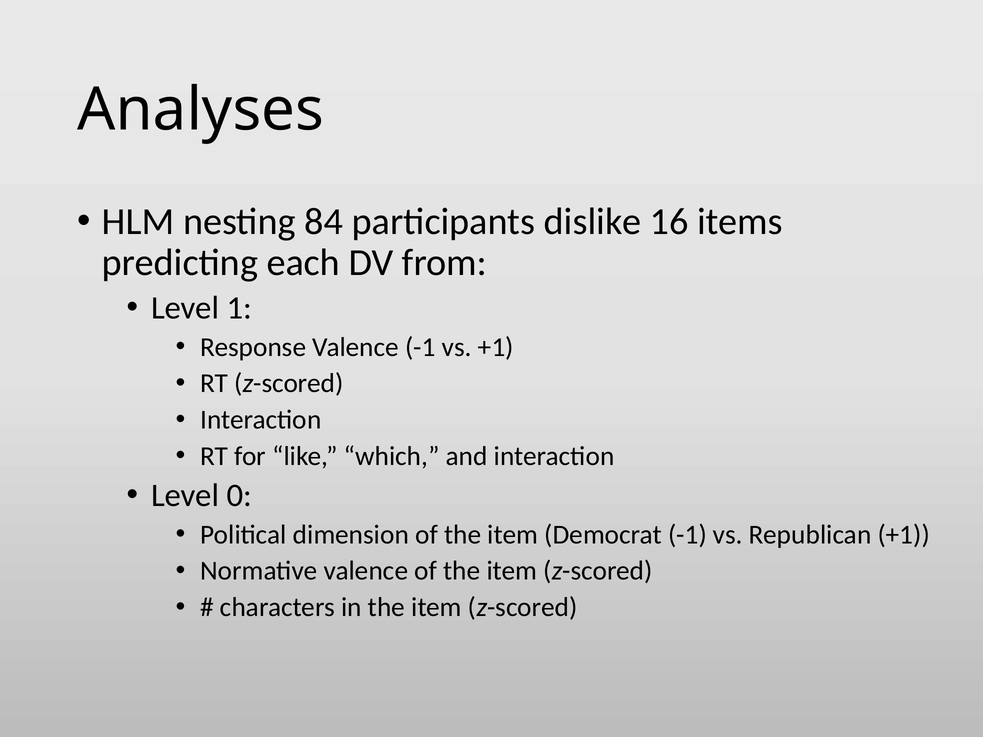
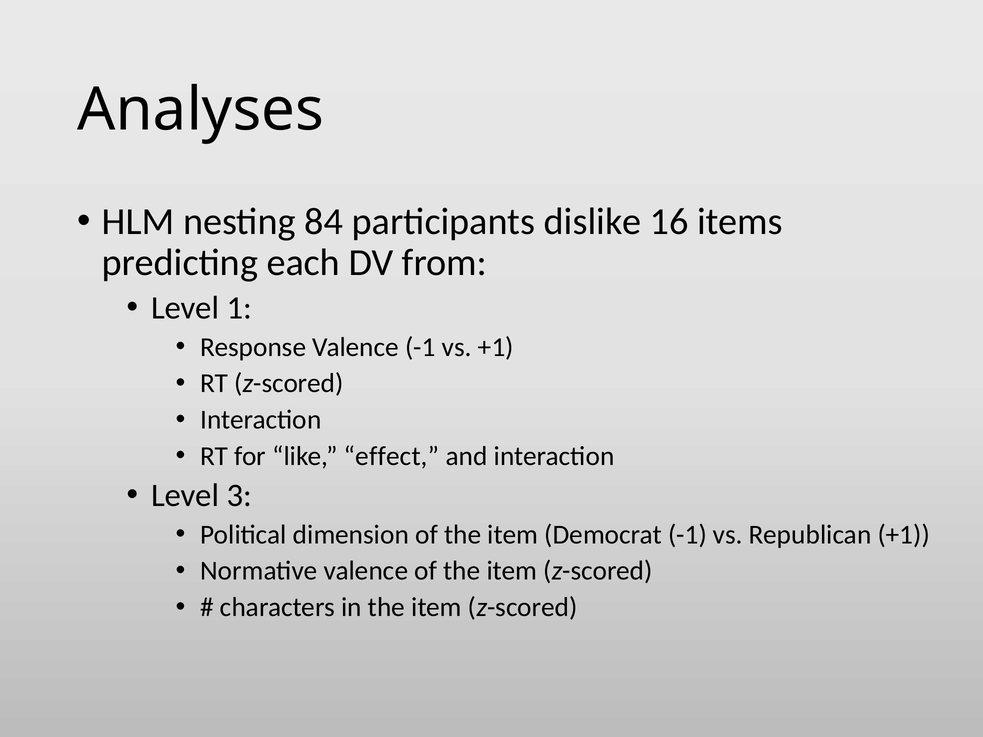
which: which -> effect
0: 0 -> 3
